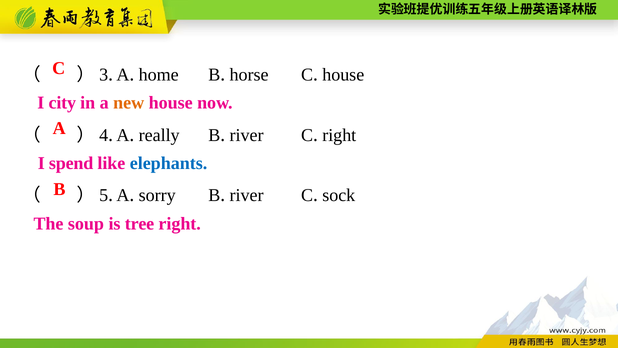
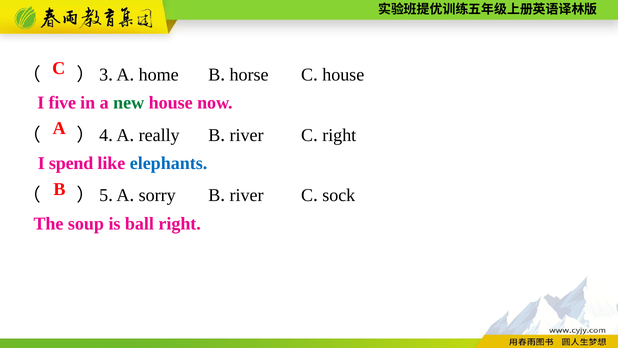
city: city -> five
new colour: orange -> green
tree: tree -> ball
